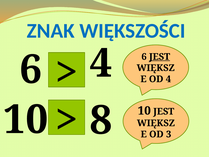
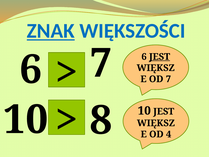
ZNAK underline: none -> present
6 4: 4 -> 7
OD 4: 4 -> 7
3: 3 -> 4
